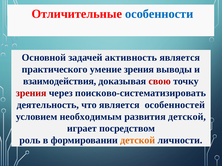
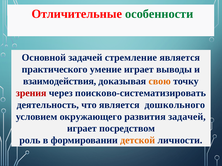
особенности colour: blue -> green
активность: активность -> стремление
умение зрения: зрения -> играет
свою colour: red -> orange
особенностей: особенностей -> дошкольного
необходимым: необходимым -> окружающего
развития детской: детской -> задачей
